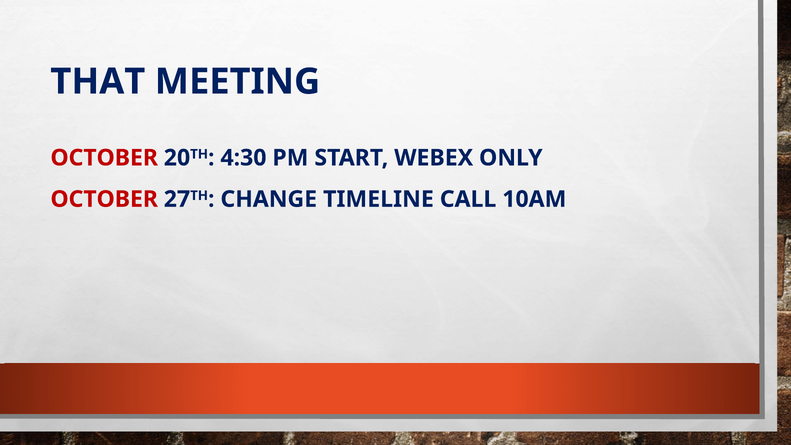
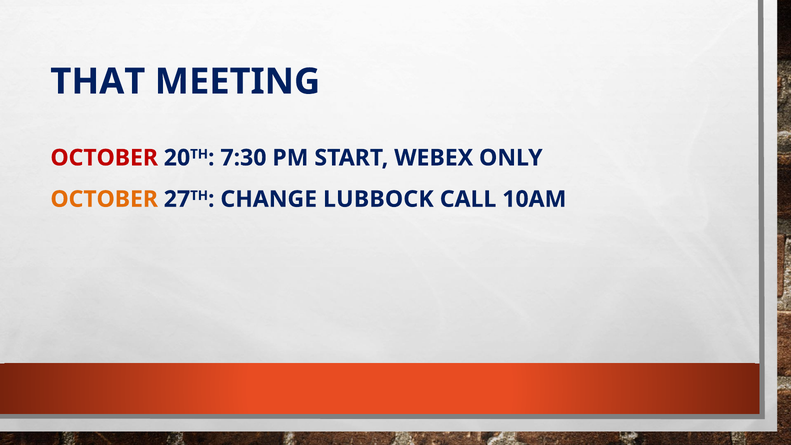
4:30: 4:30 -> 7:30
OCTOBER at (104, 199) colour: red -> orange
TIMELINE: TIMELINE -> LUBBOCK
